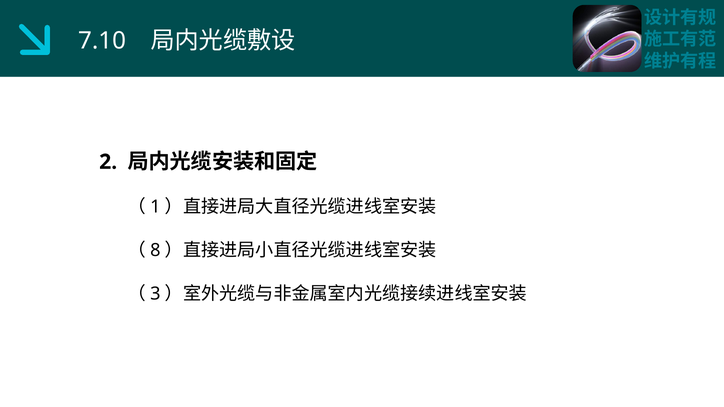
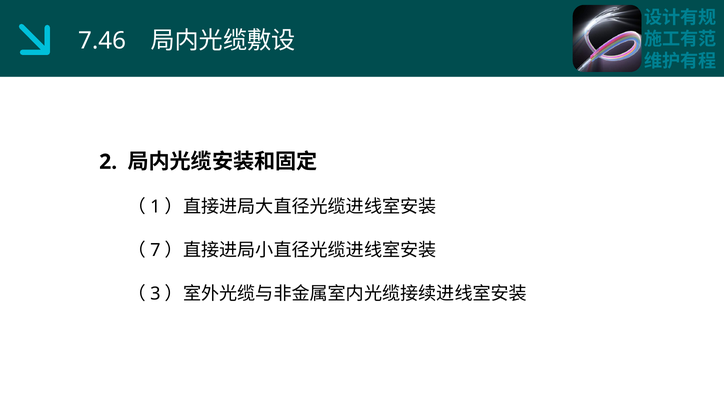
7.10: 7.10 -> 7.46
8: 8 -> 7
